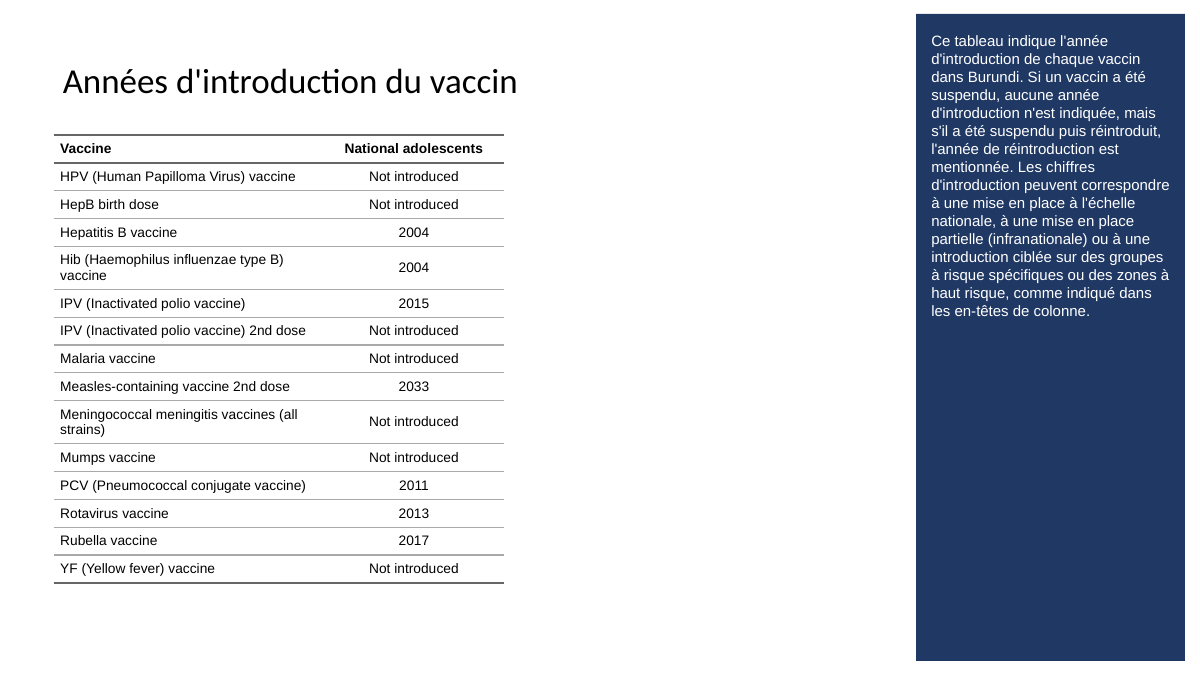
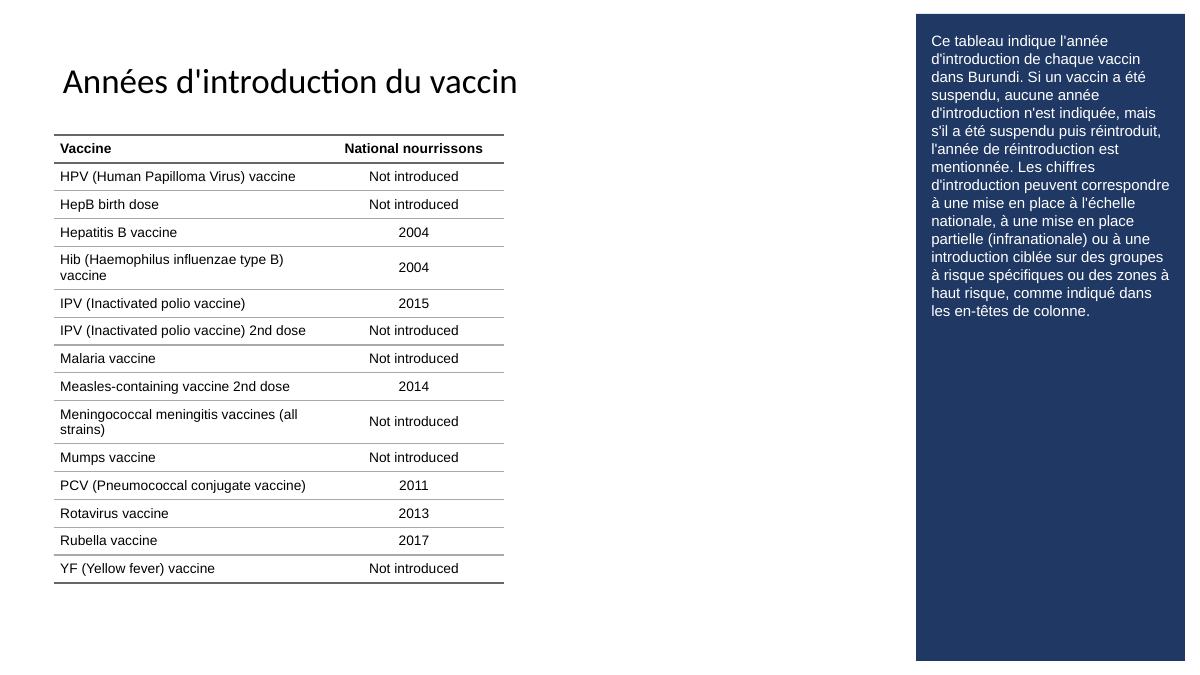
adolescents: adolescents -> nourrissons
2033: 2033 -> 2014
